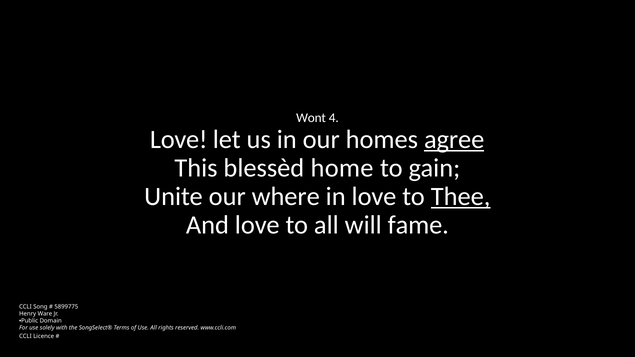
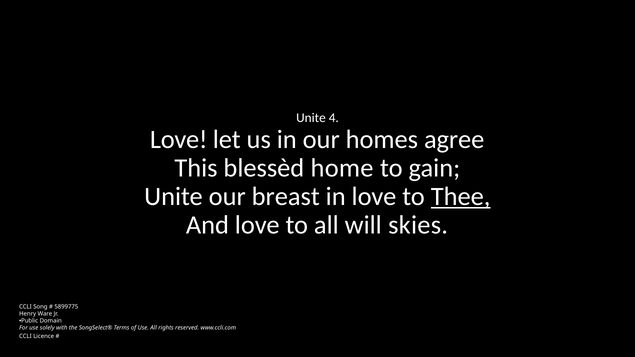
Wont at (311, 118): Wont -> Unite
agree underline: present -> none
where: where -> breast
fame: fame -> skies
